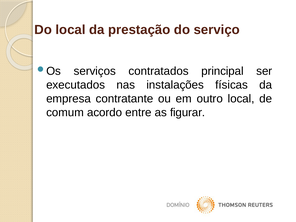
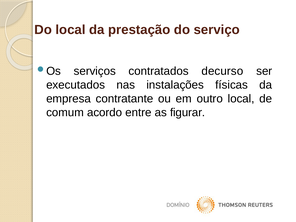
principal: principal -> decurso
